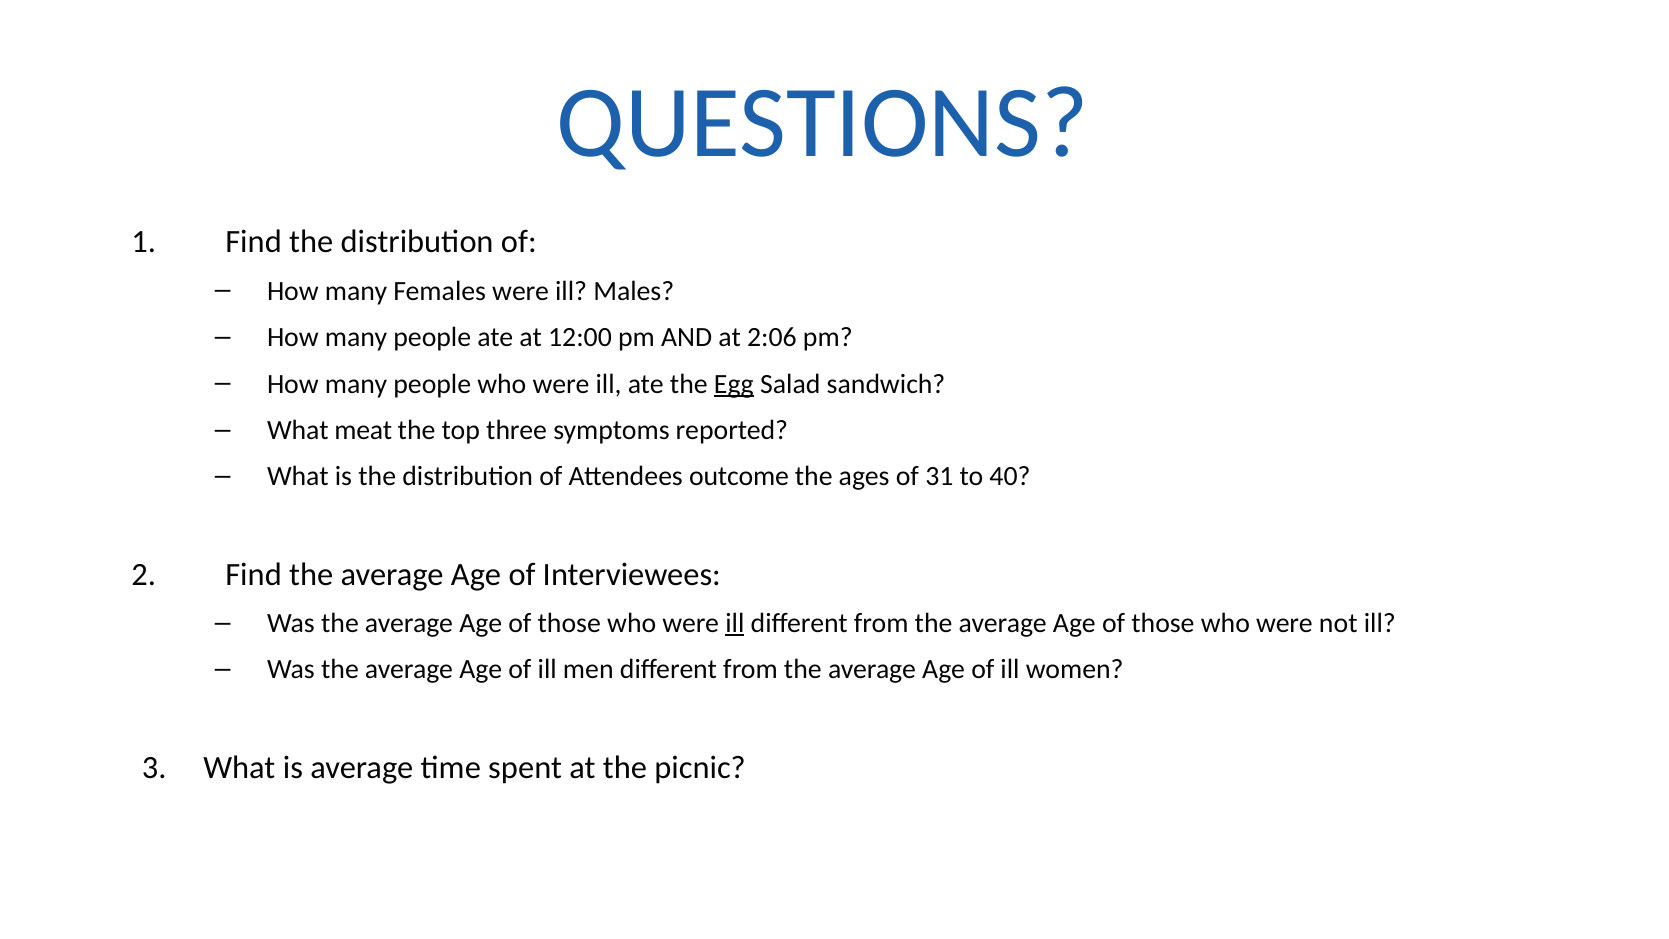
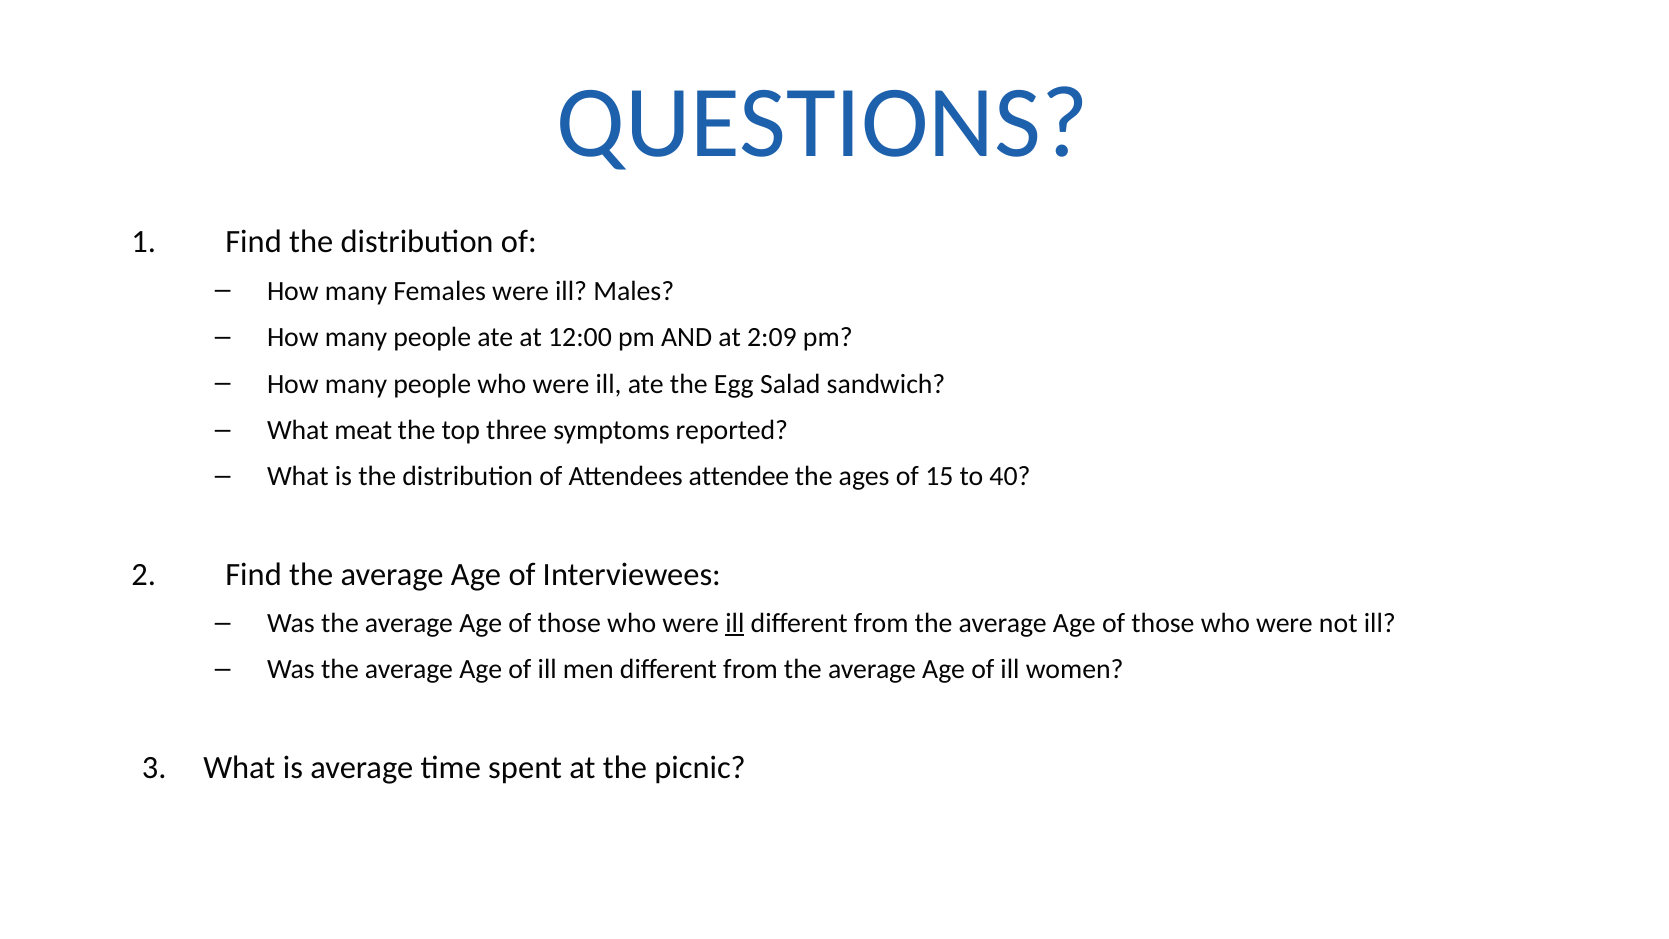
2:06: 2:06 -> 2:09
Egg underline: present -> none
outcome: outcome -> attendee
31: 31 -> 15
